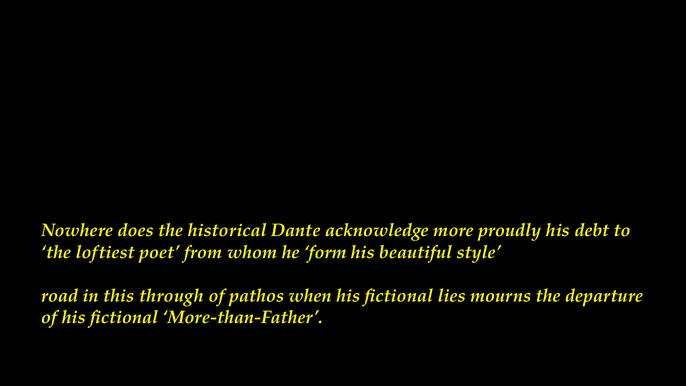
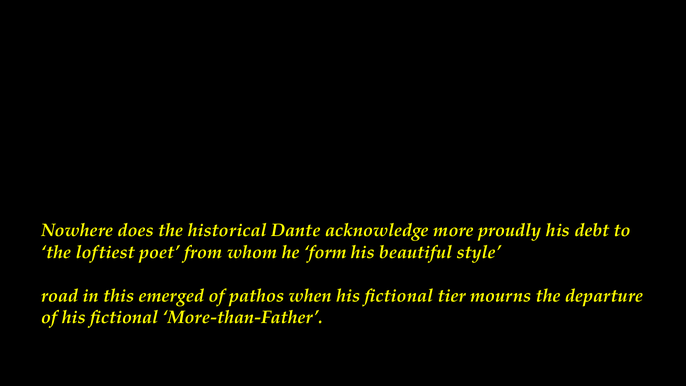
through: through -> emerged
lies: lies -> tier
